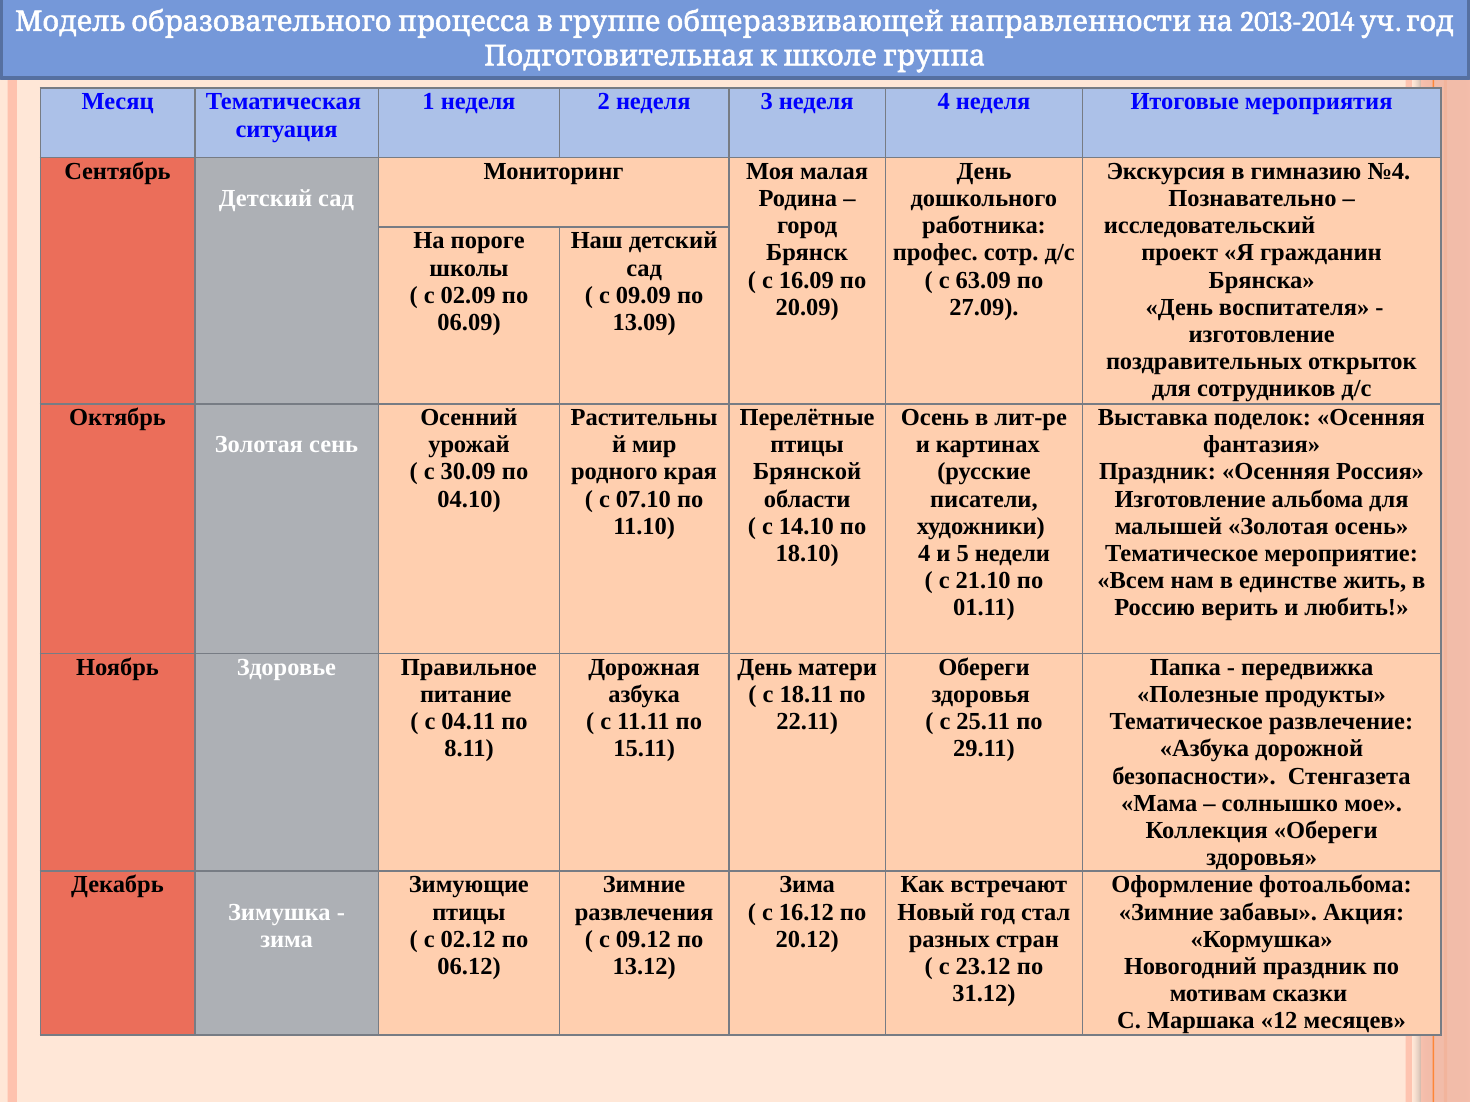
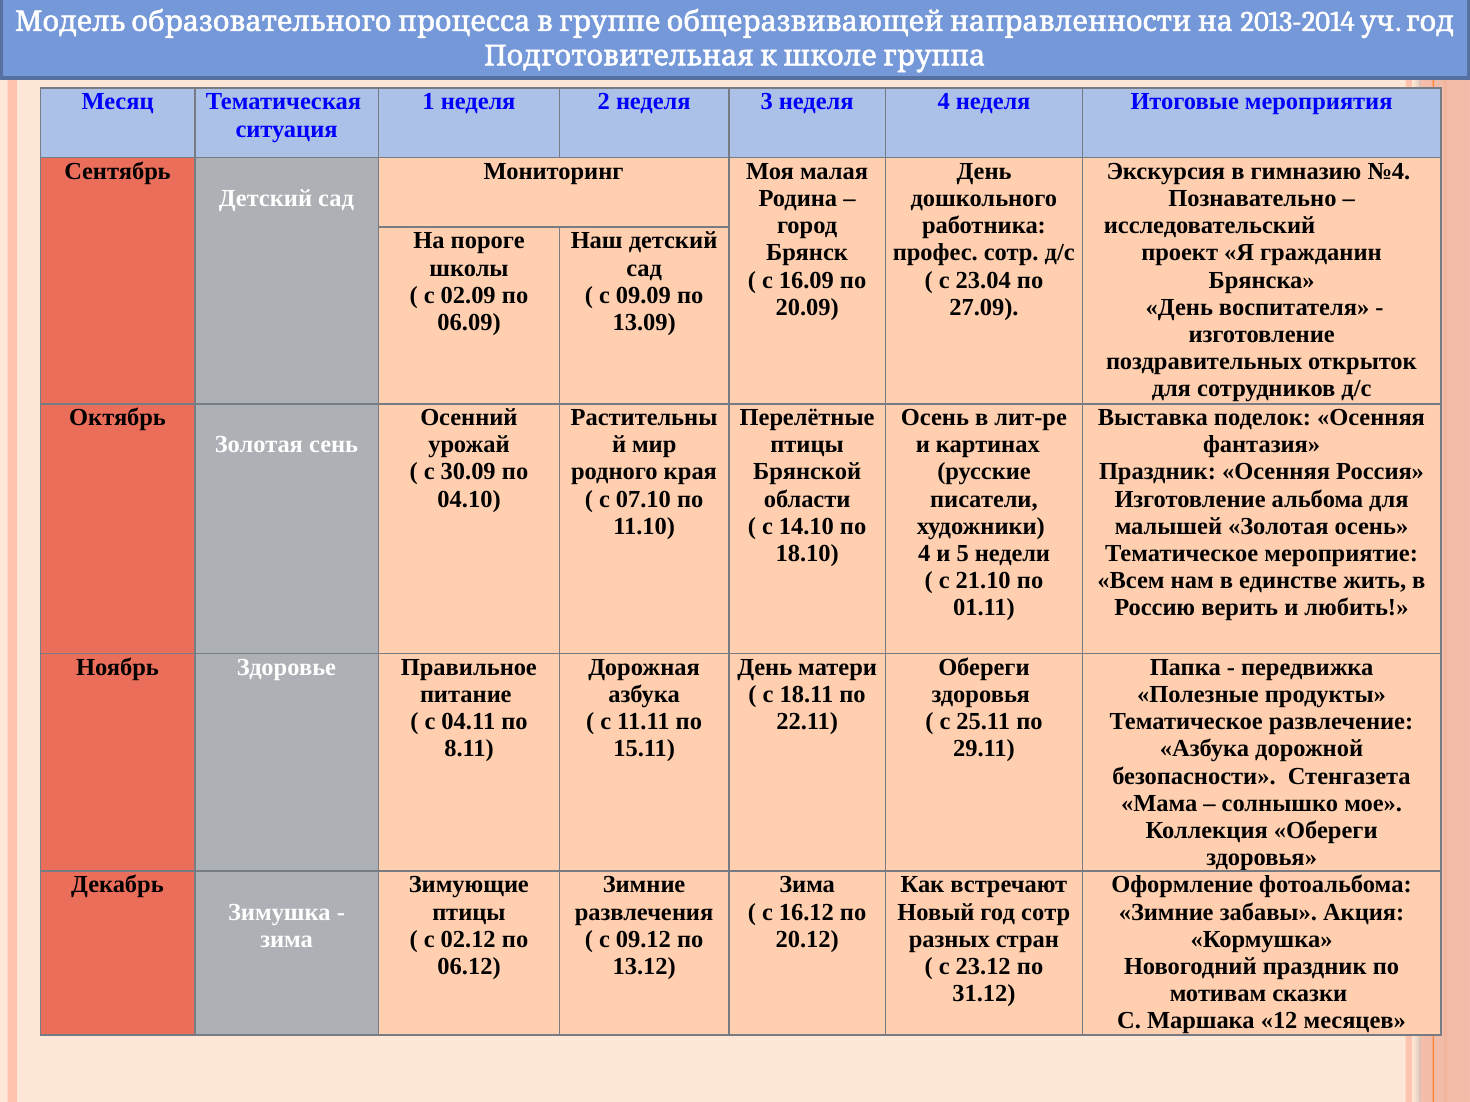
63.09: 63.09 -> 23.04
год стал: стал -> сотр
